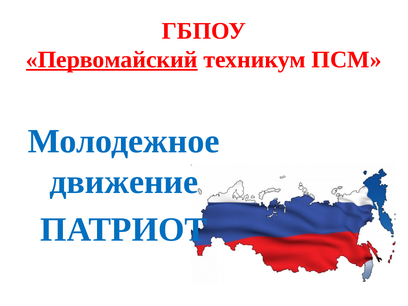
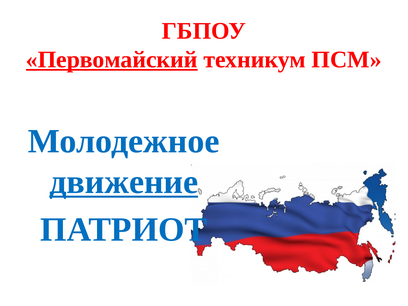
движение underline: none -> present
